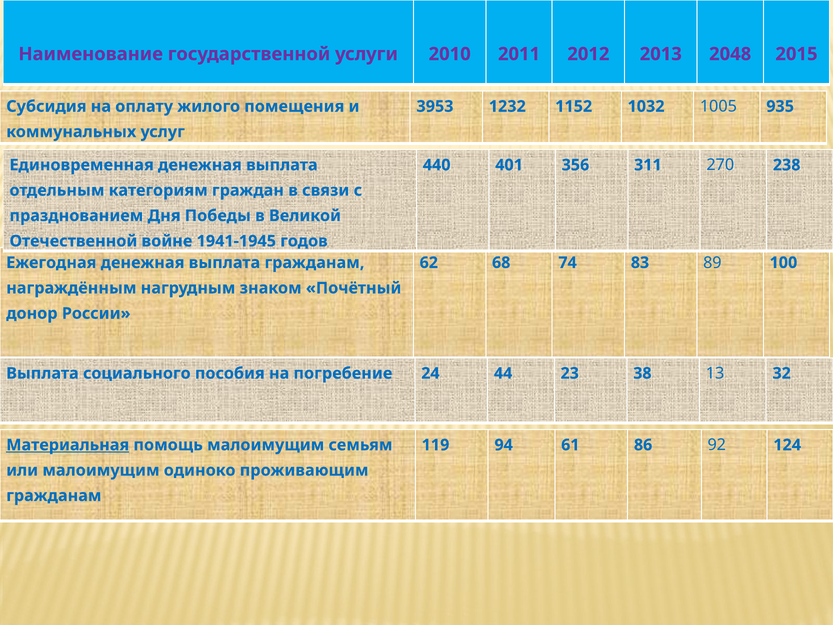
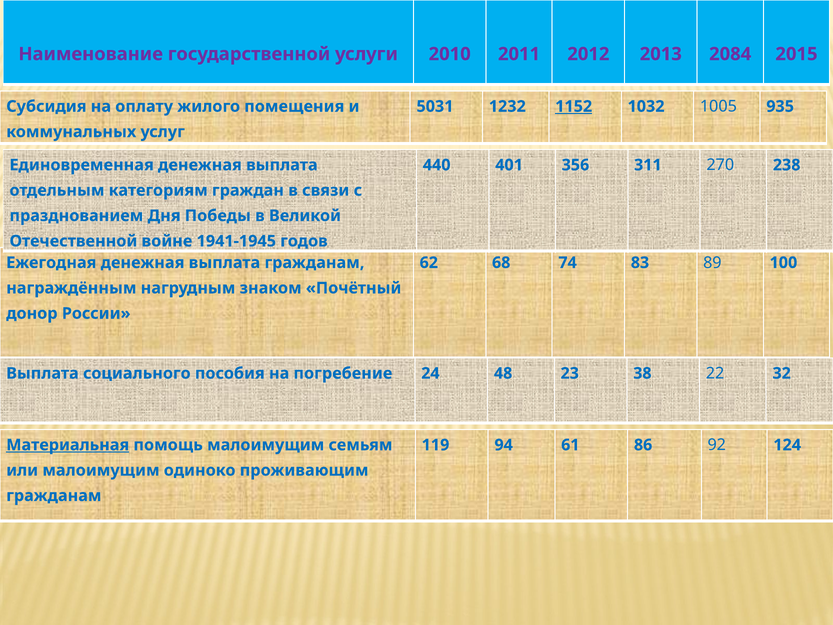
2048: 2048 -> 2084
3953: 3953 -> 5031
1152 underline: none -> present
44: 44 -> 48
13: 13 -> 22
